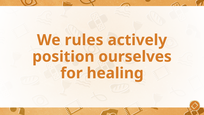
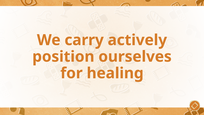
rules: rules -> carry
